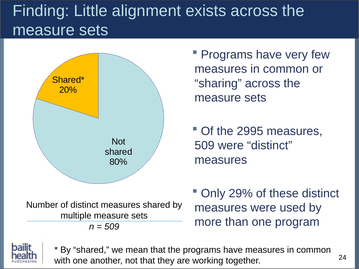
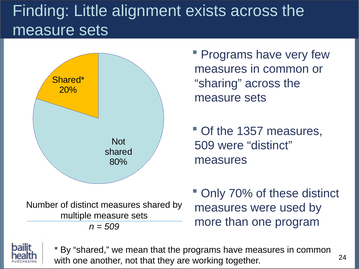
2995: 2995 -> 1357
29%: 29% -> 70%
